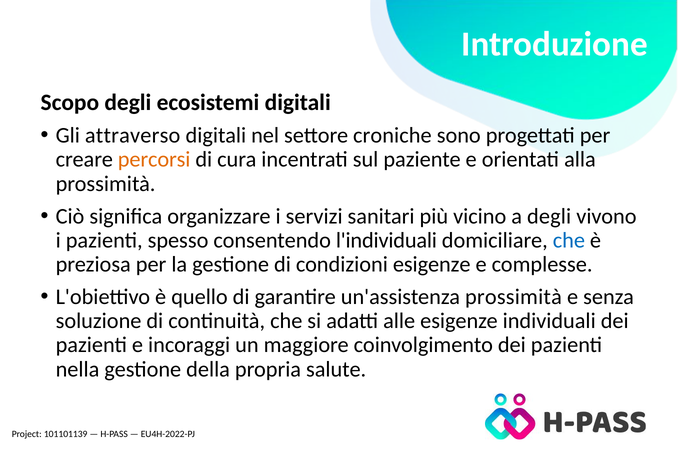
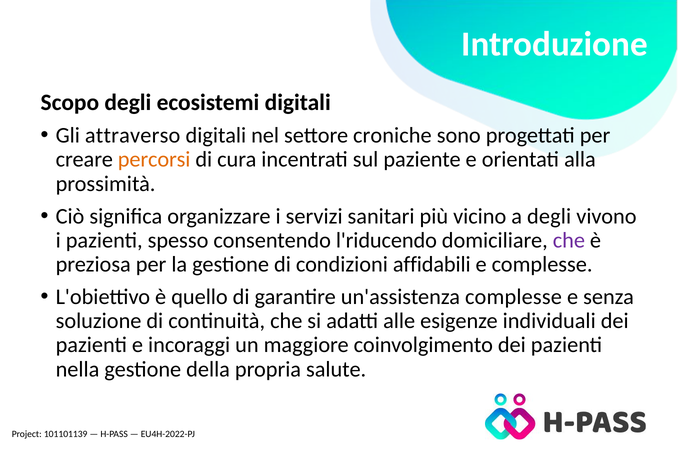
l'individuali: l'individuali -> l'riducendo
che at (569, 240) colour: blue -> purple
condizioni esigenze: esigenze -> affidabili
un'assistenza prossimità: prossimità -> complesse
